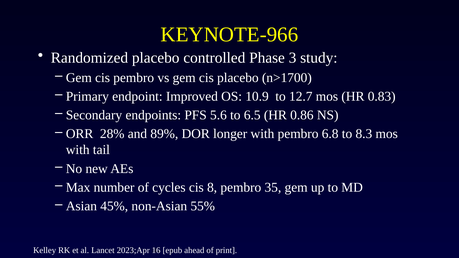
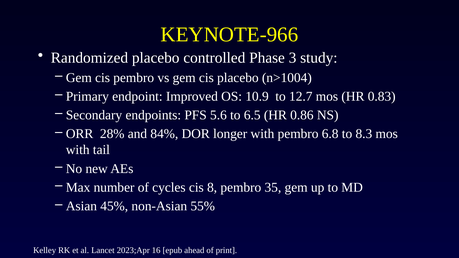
n>1700: n>1700 -> n>1004
89%: 89% -> 84%
